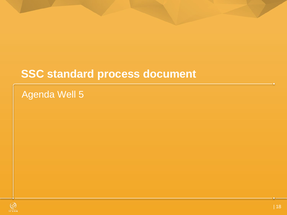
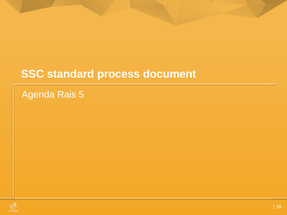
Well: Well -> Rais
